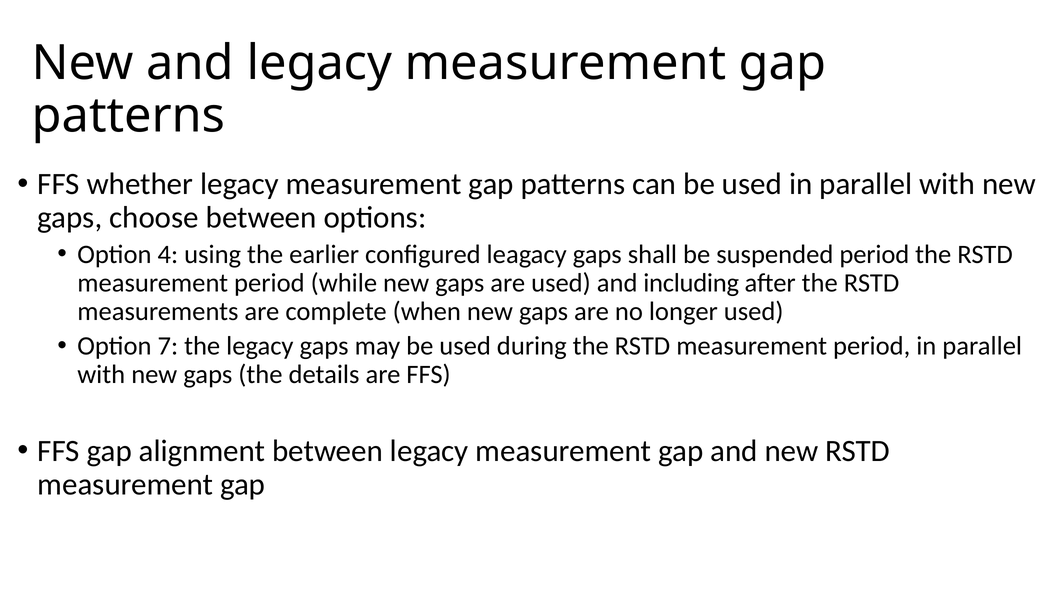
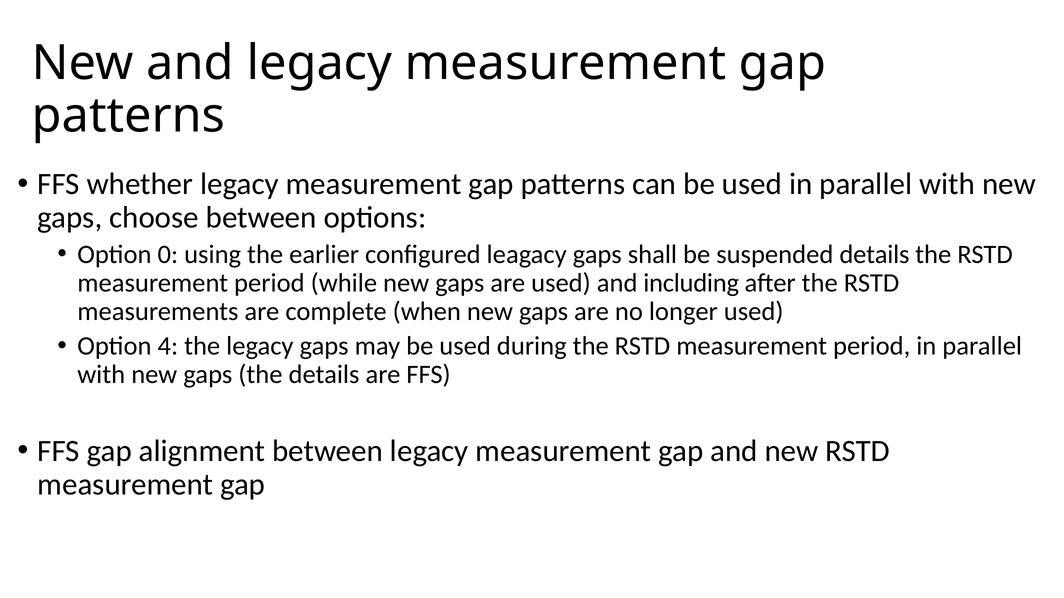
4: 4 -> 0
suspended period: period -> details
7: 7 -> 4
